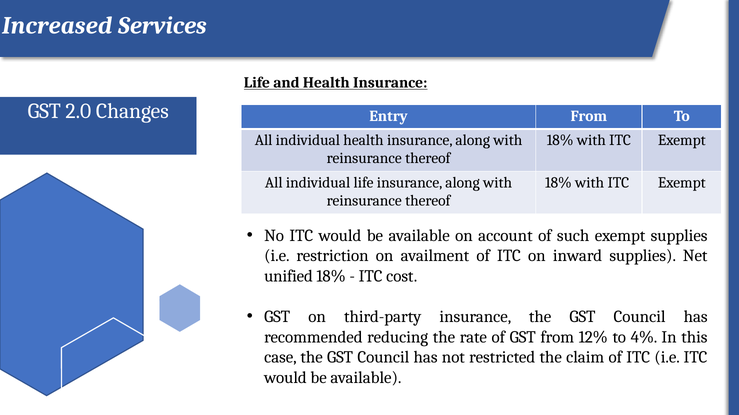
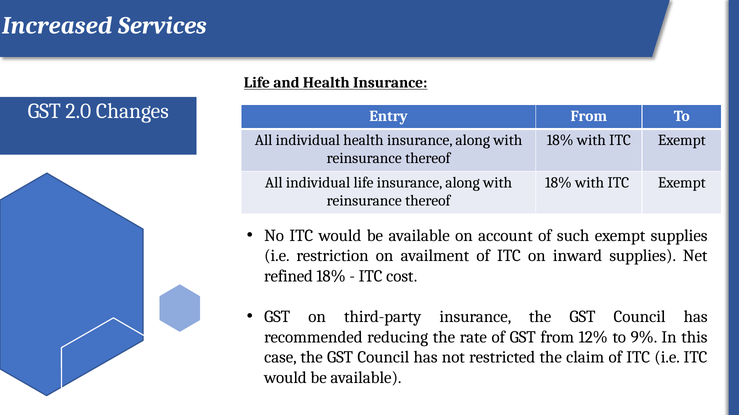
unified: unified -> refined
4%: 4% -> 9%
